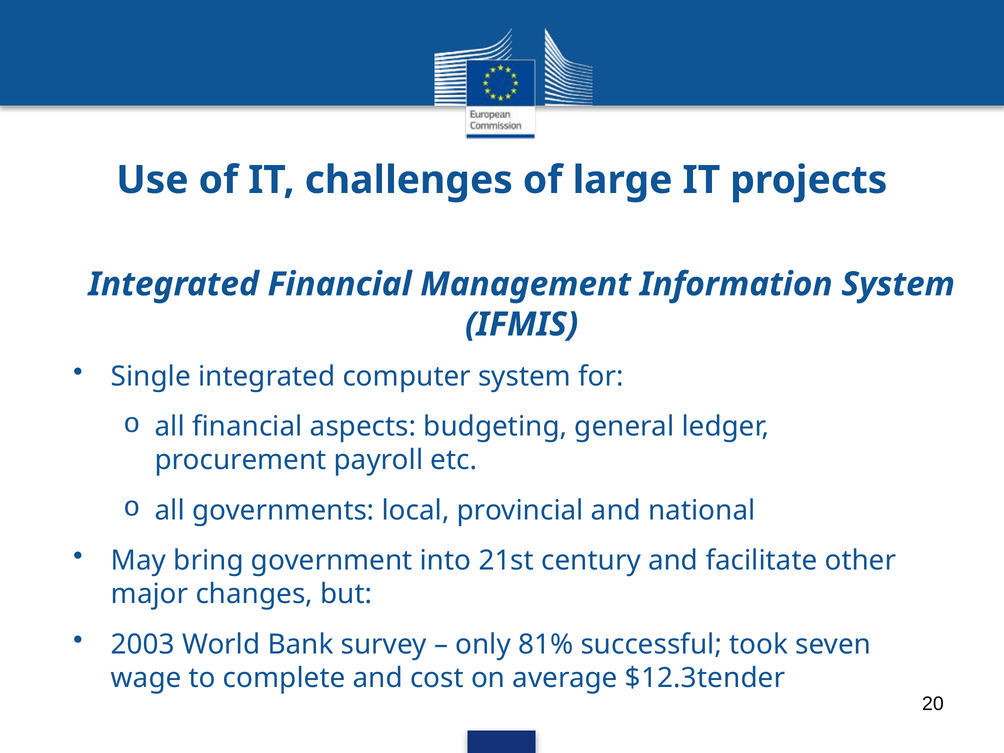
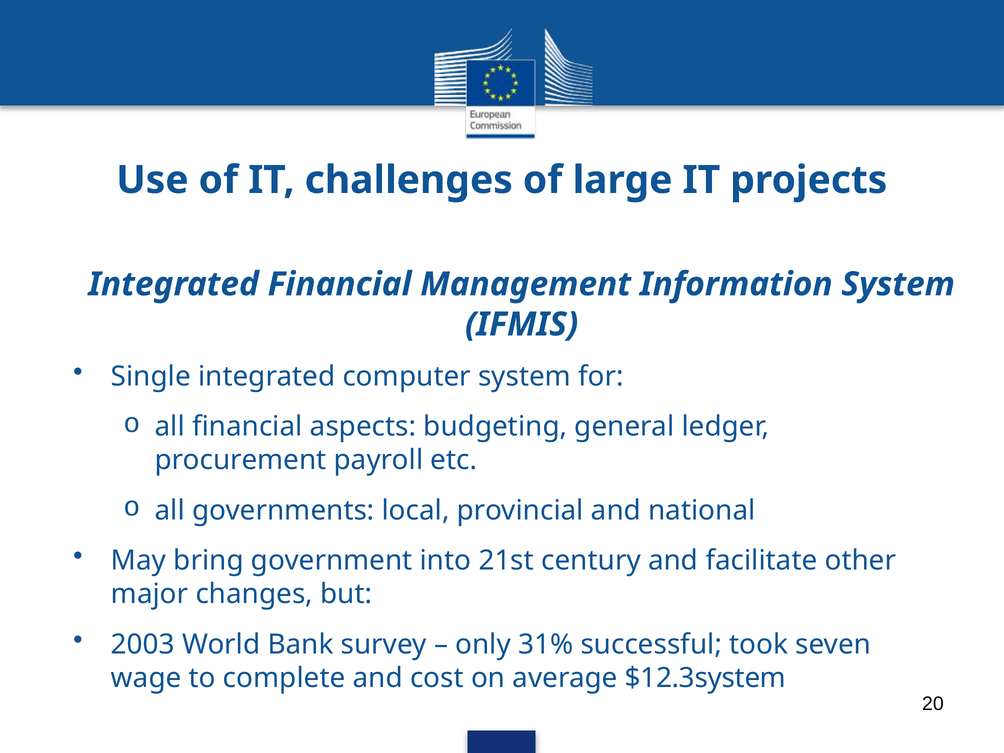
81%: 81% -> 31%
$12.3tender: $12.3tender -> $12.3system
